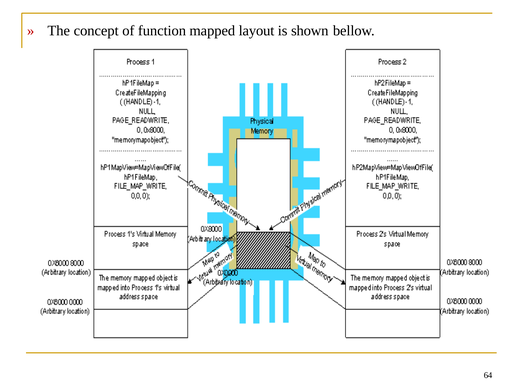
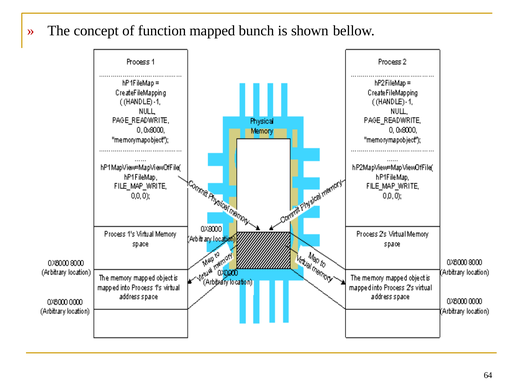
layout: layout -> bunch
